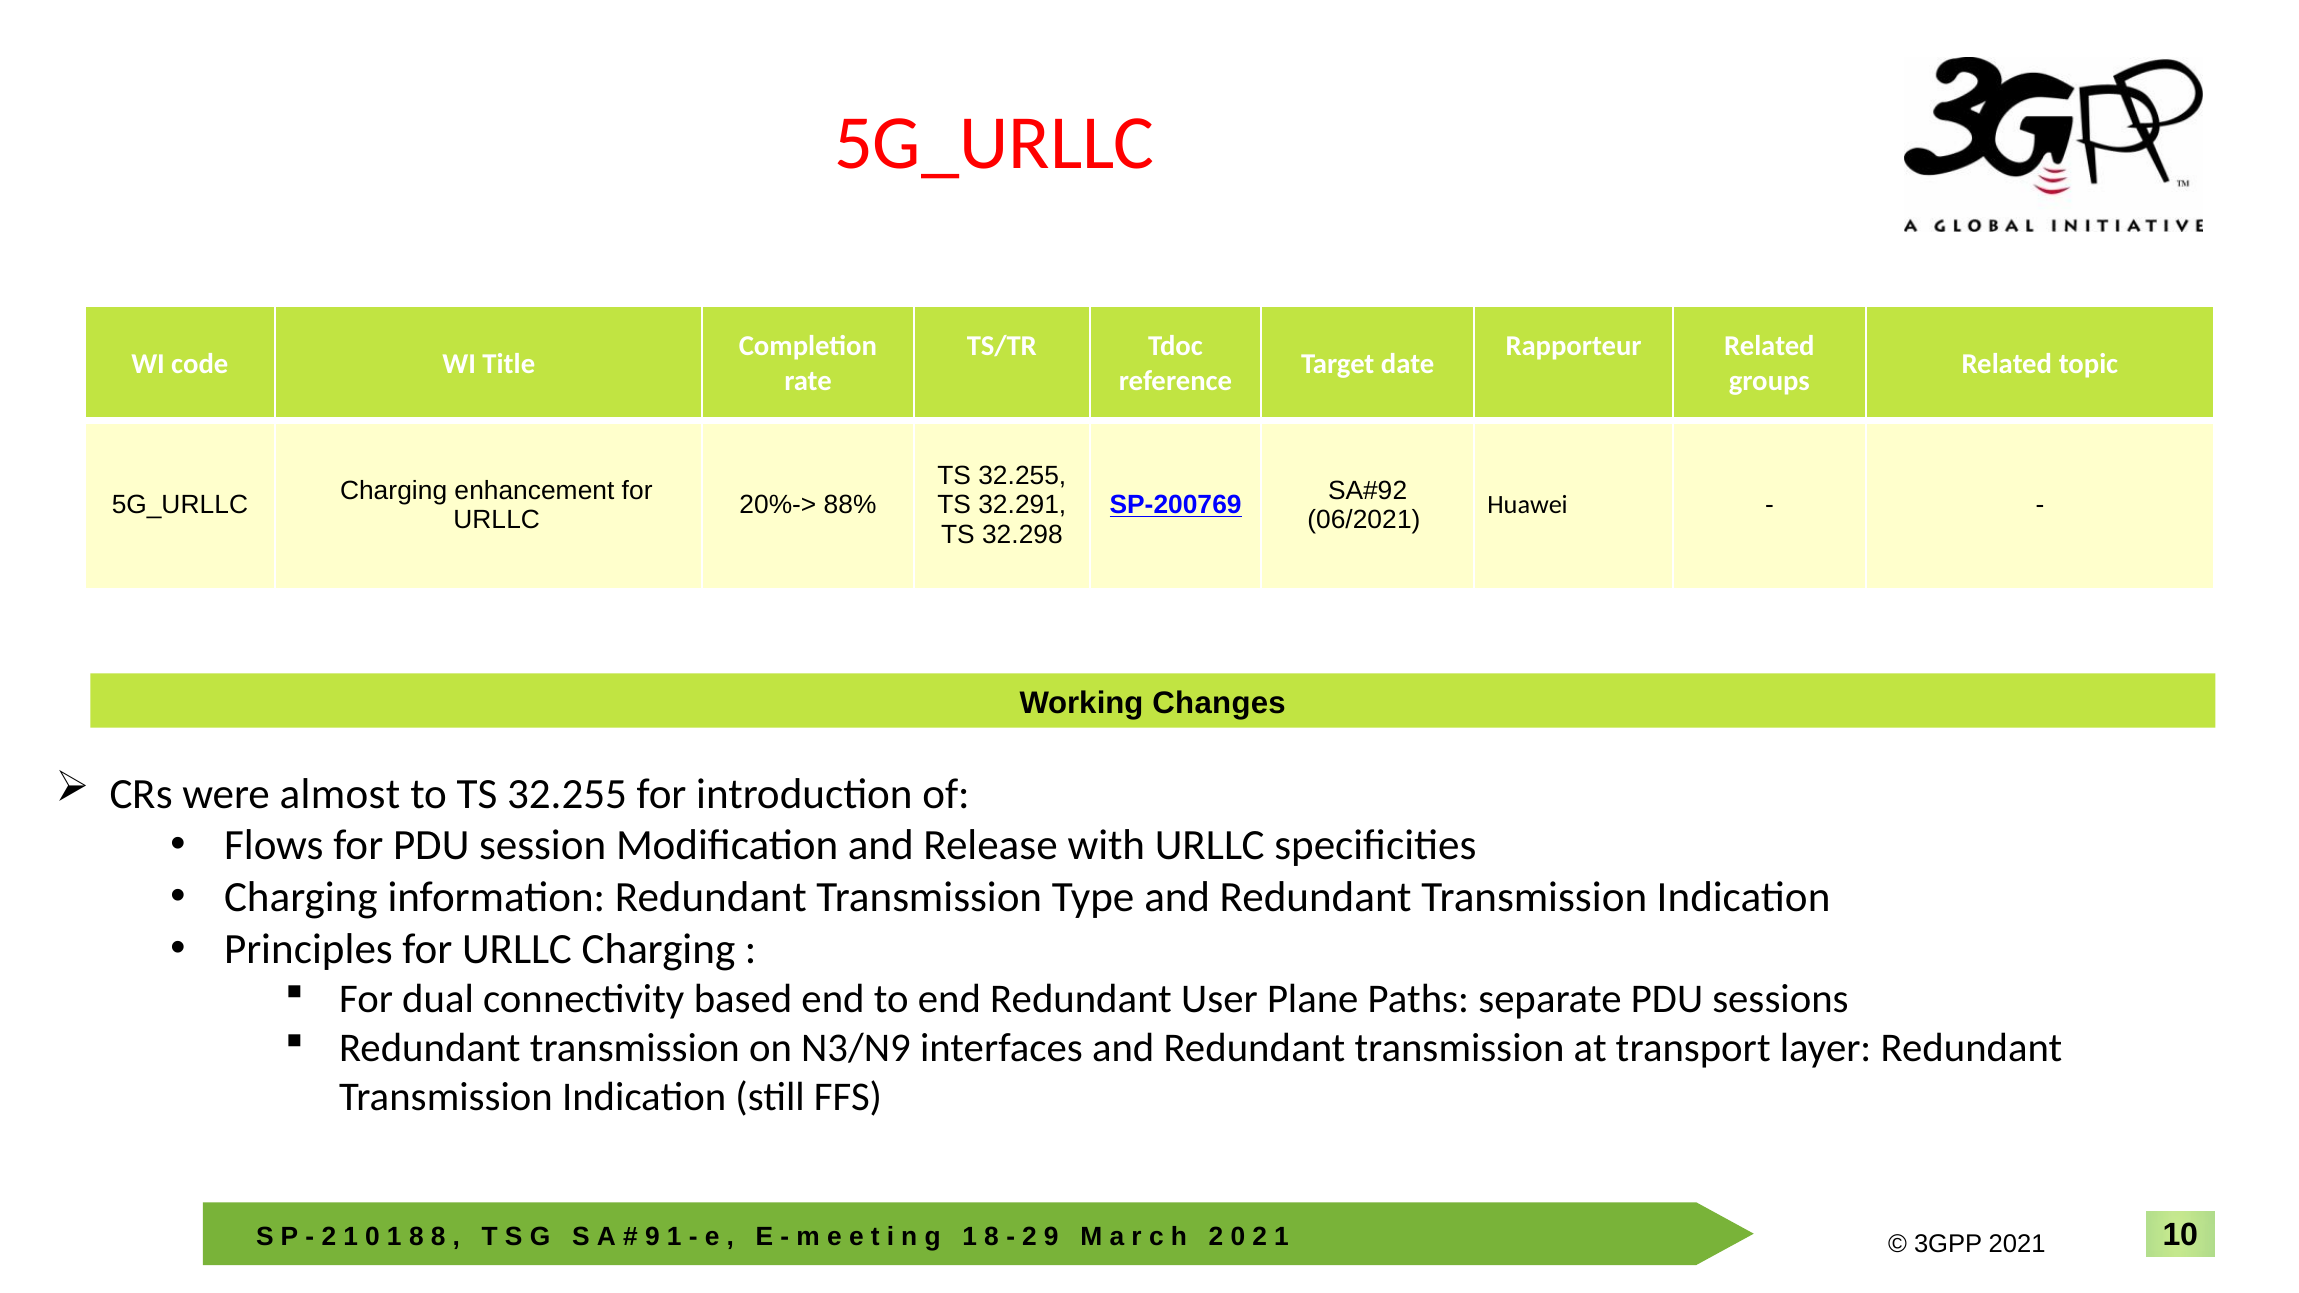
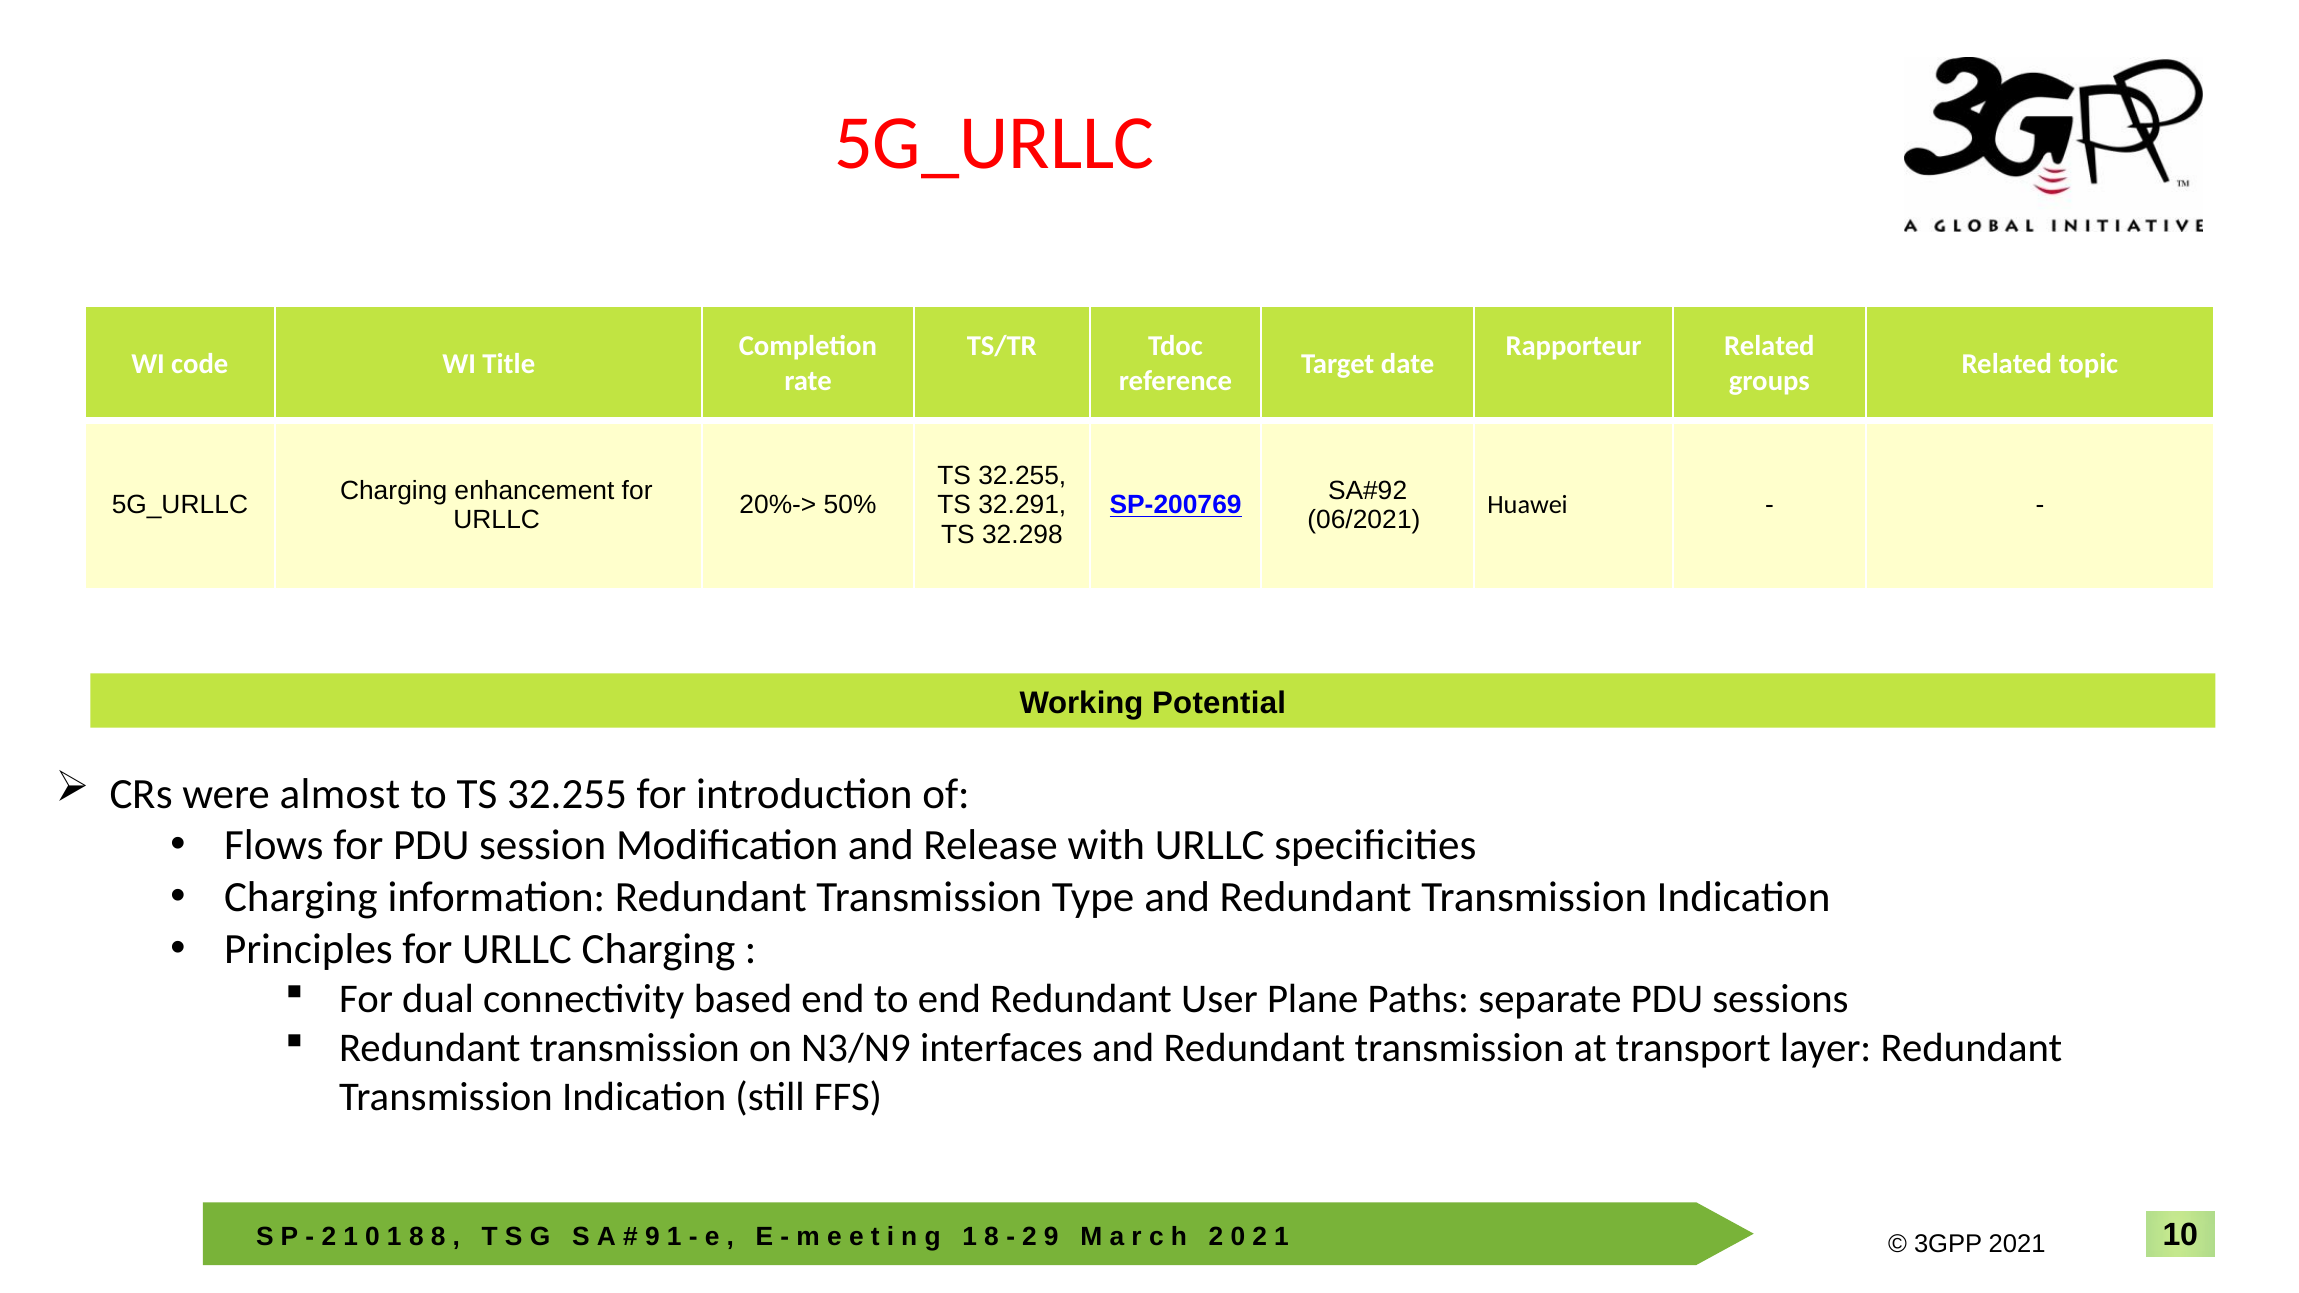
88%: 88% -> 50%
Changes: Changes -> Potential
